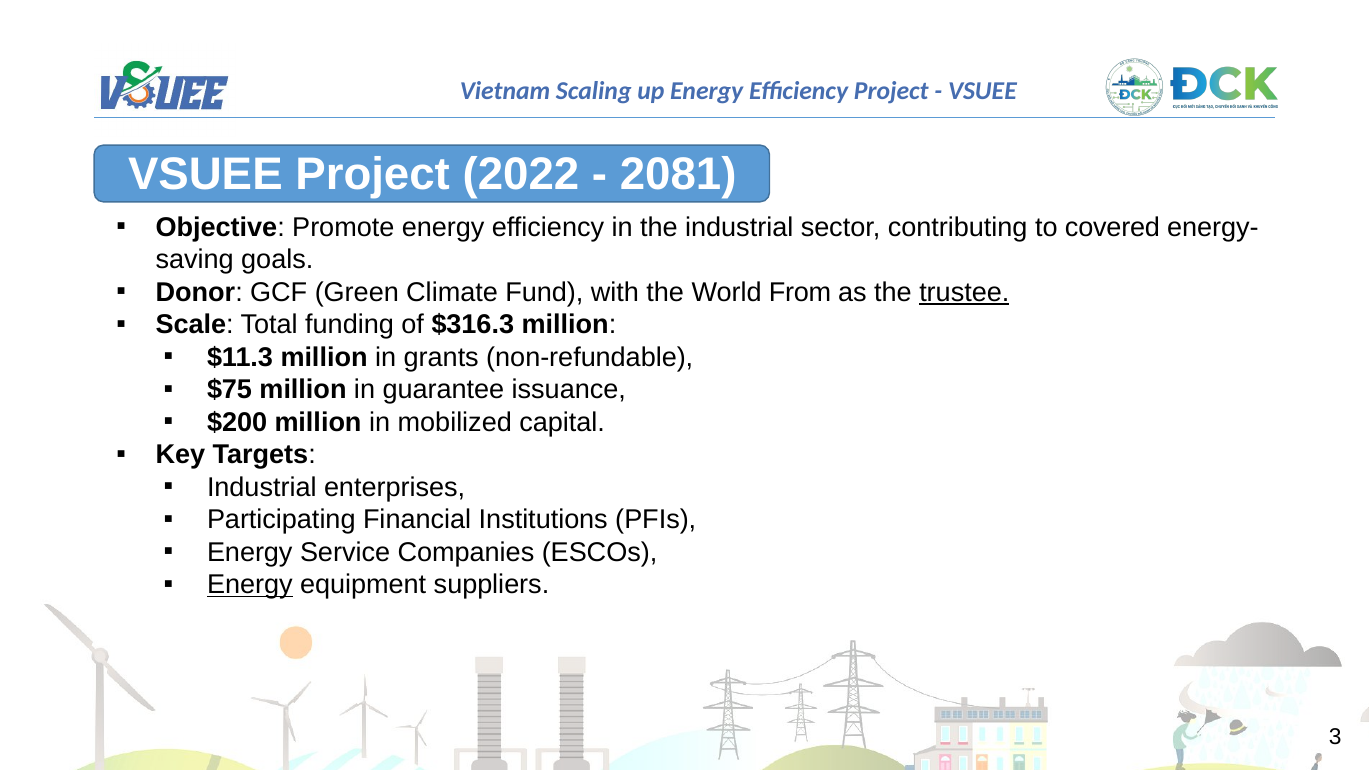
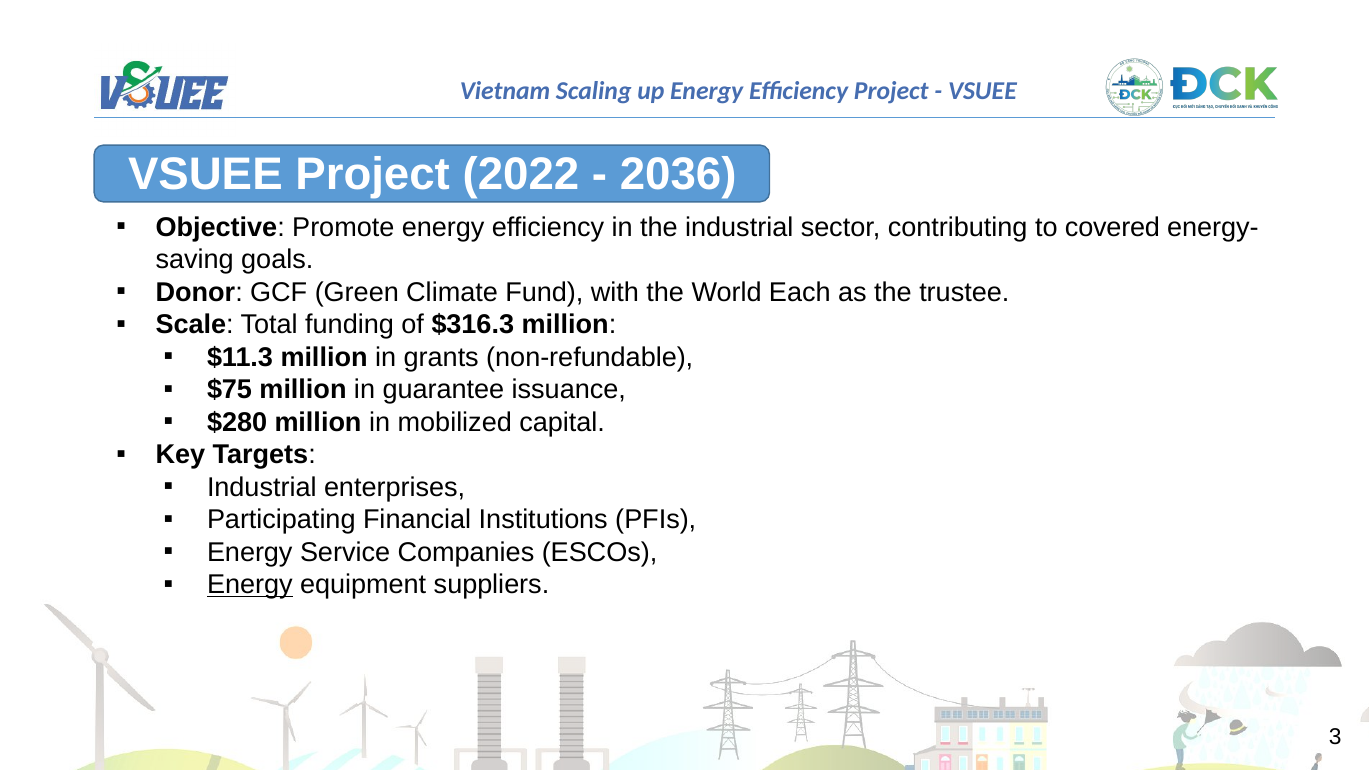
2081: 2081 -> 2036
From: From -> Each
trustee underline: present -> none
$200: $200 -> $280
